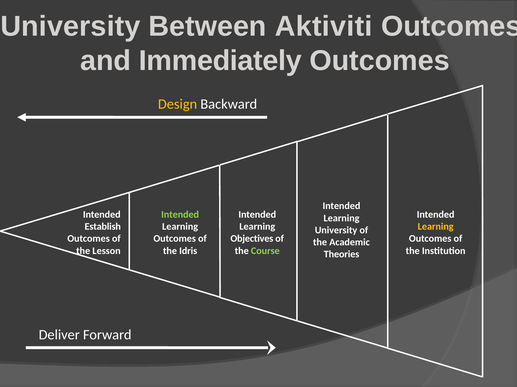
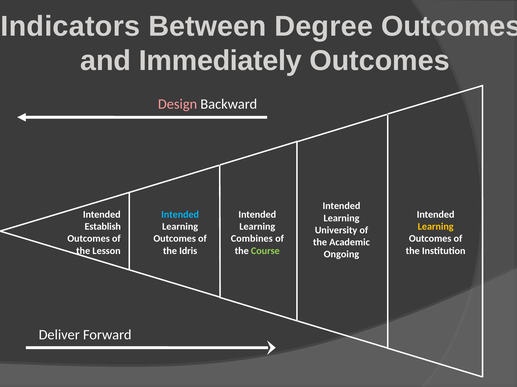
University at (70, 26): University -> Indicators
Aktiviti: Aktiviti -> Degree
Design colour: yellow -> pink
Intended at (180, 215) colour: light green -> light blue
Objectives: Objectives -> Combines
Theories: Theories -> Ongoing
